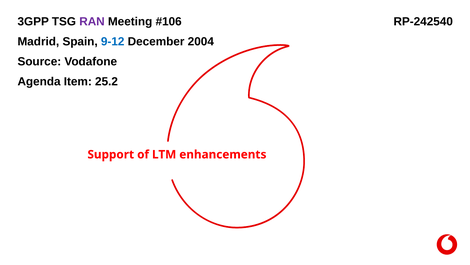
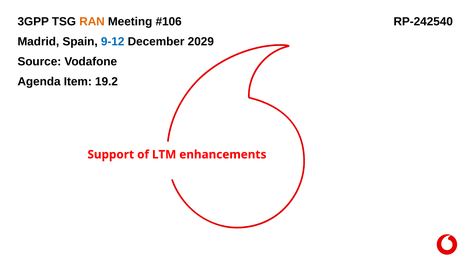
RAN colour: purple -> orange
2004: 2004 -> 2029
25.2: 25.2 -> 19.2
